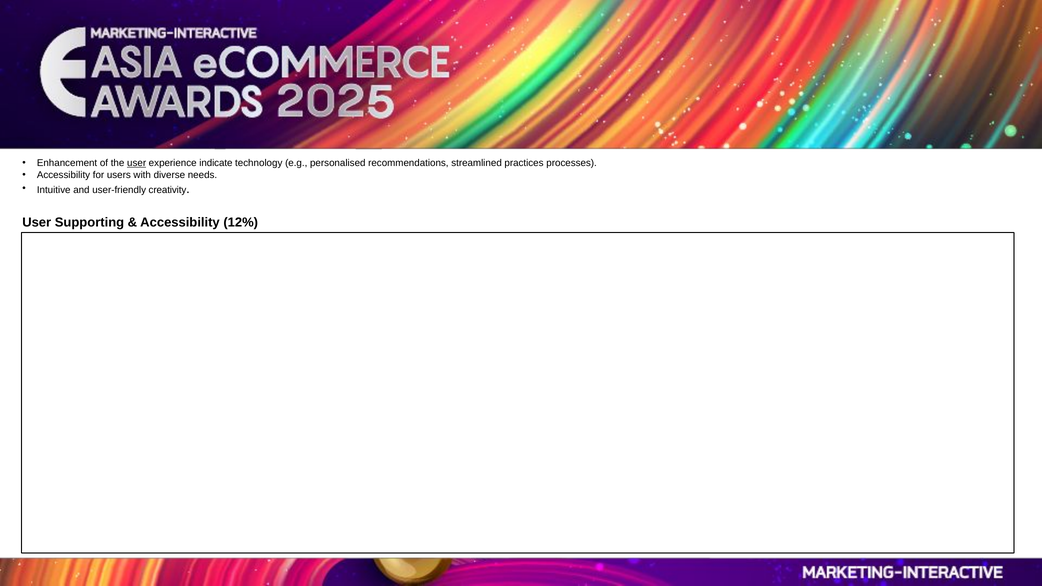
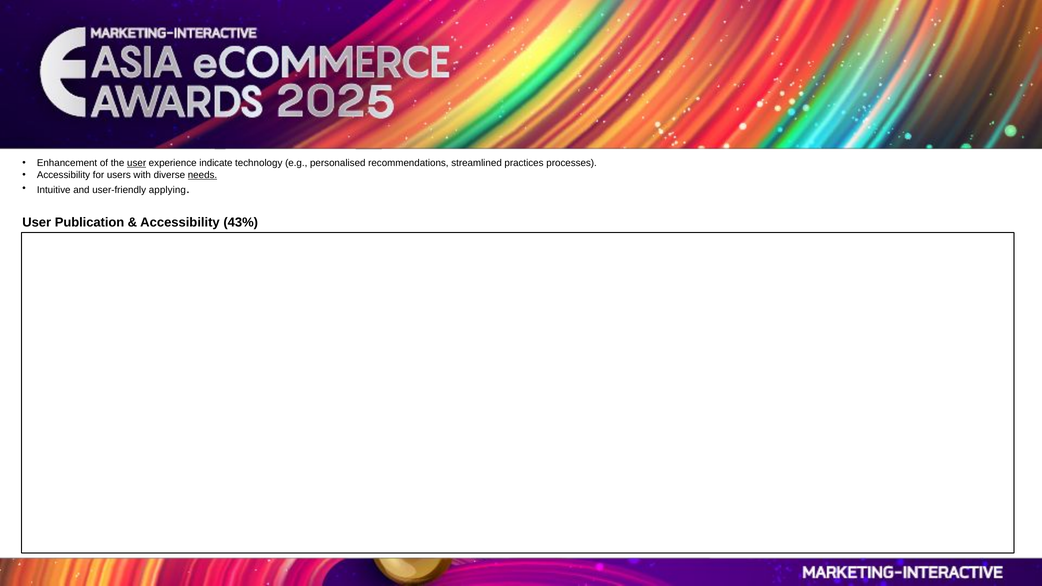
needs underline: none -> present
creativity: creativity -> applying
Supporting: Supporting -> Publication
12%: 12% -> 43%
